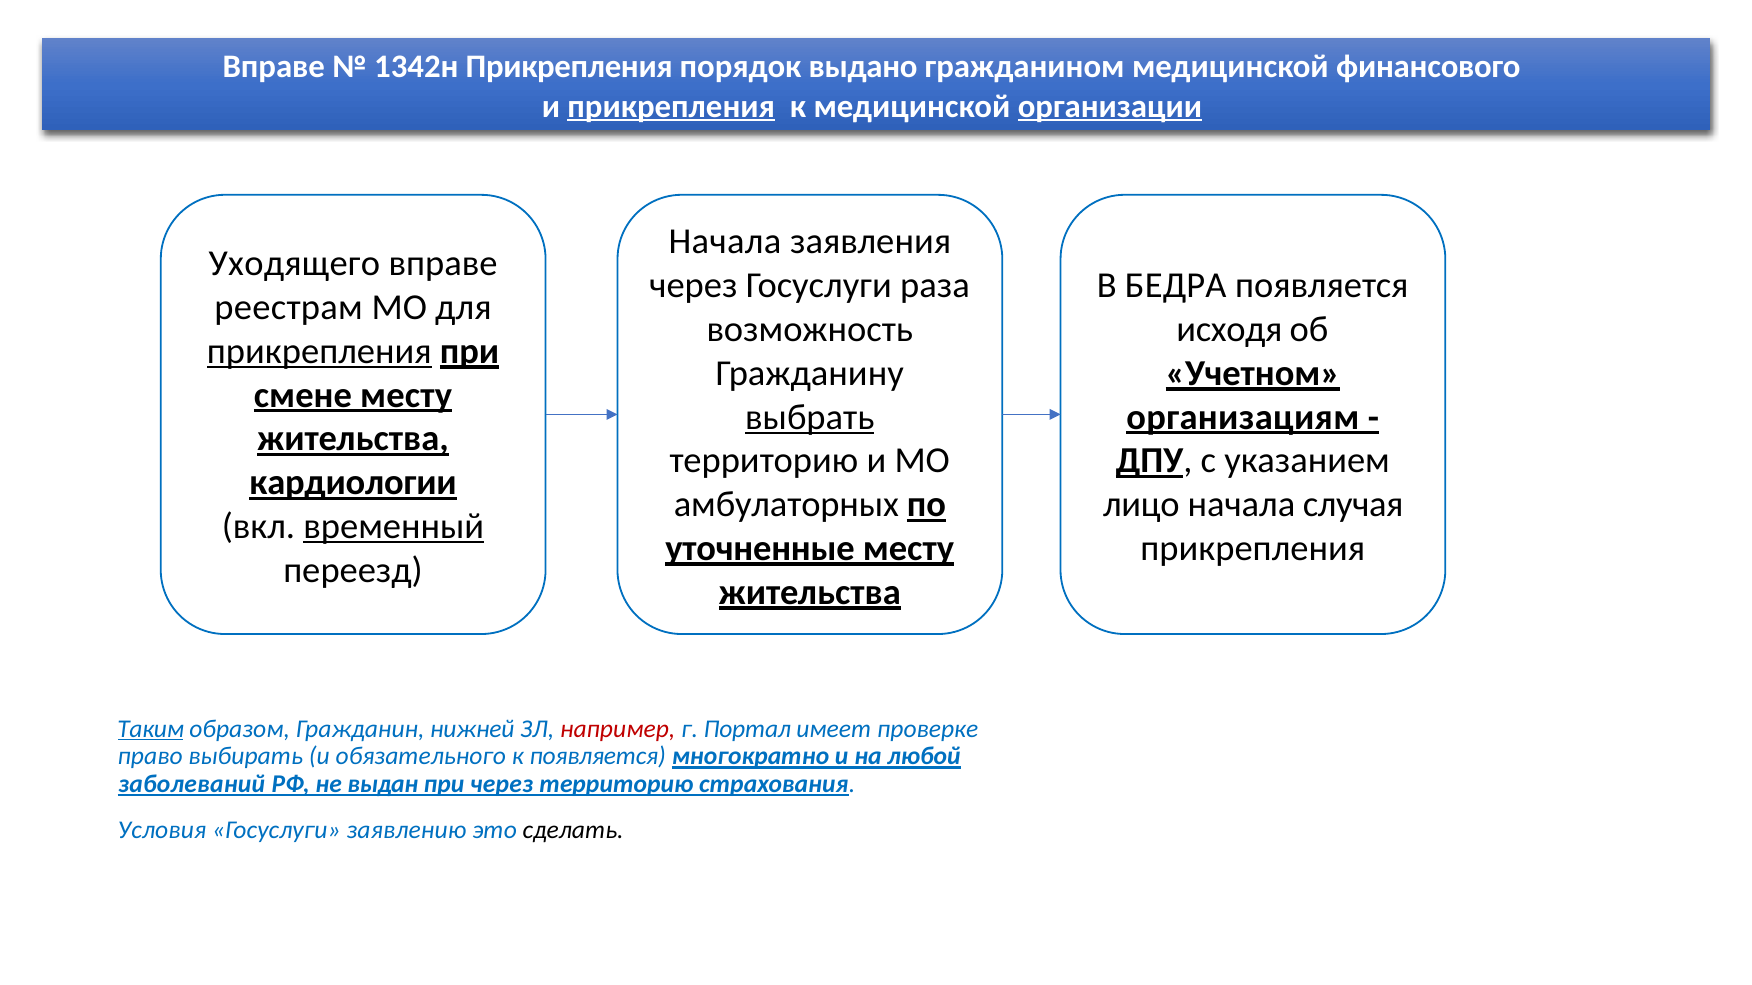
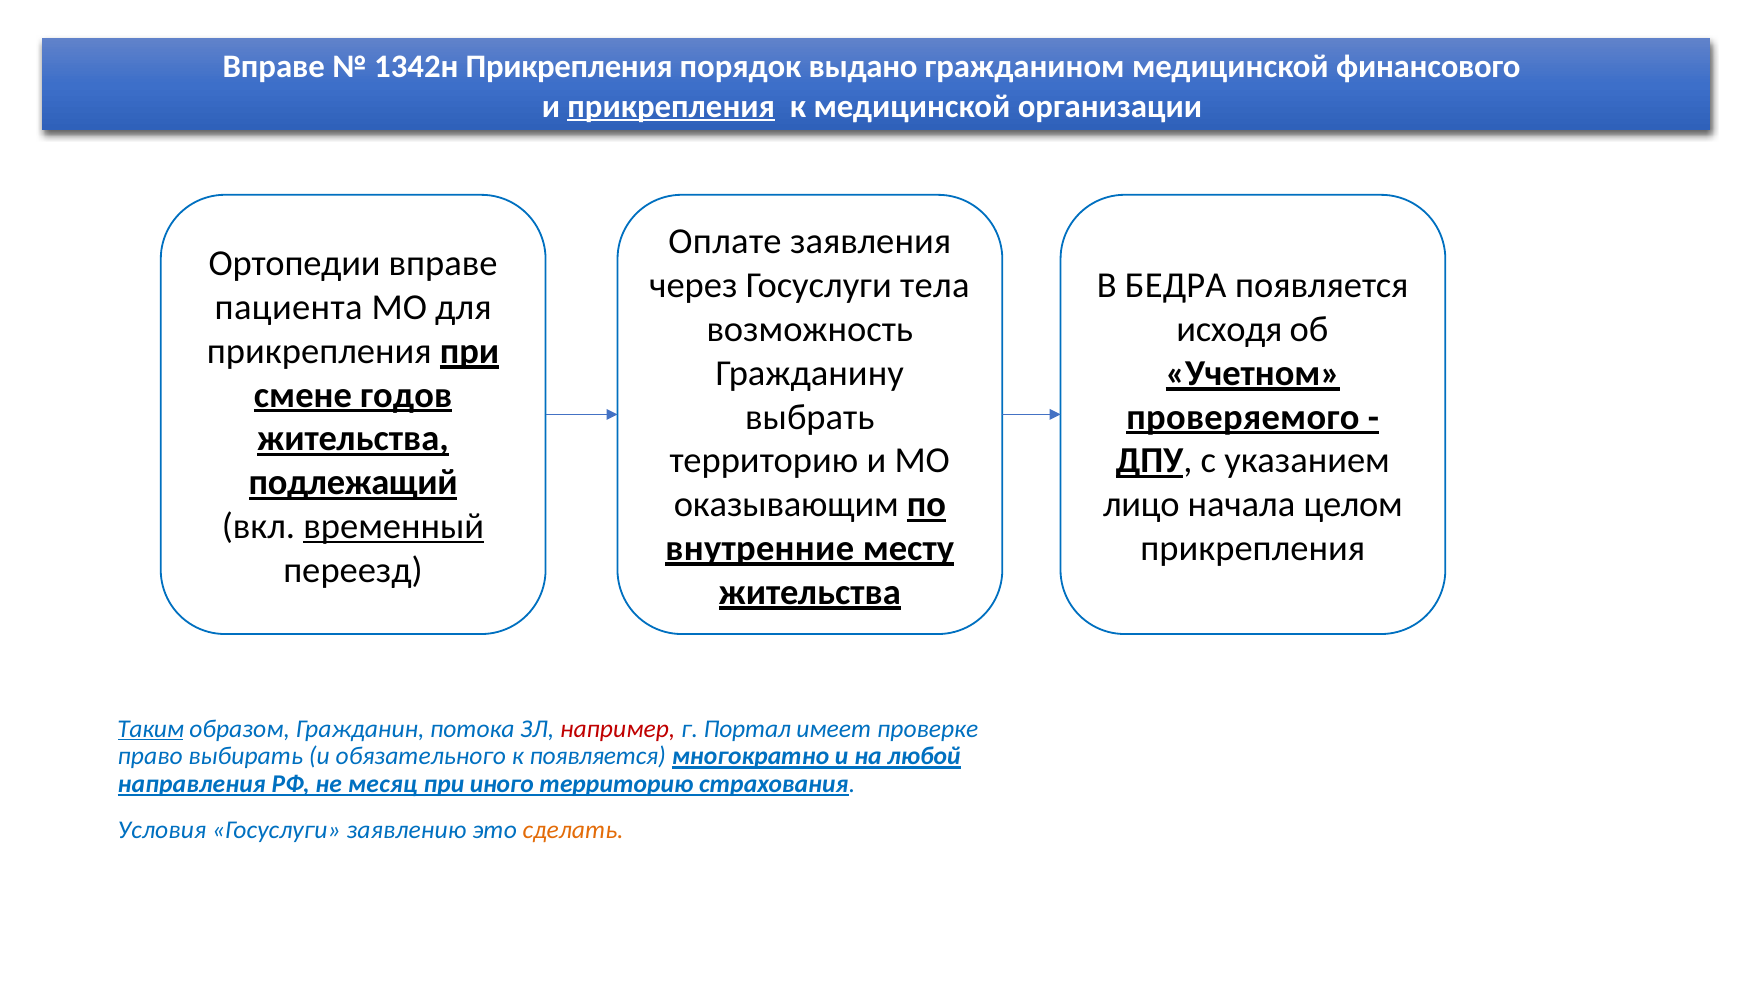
организации underline: present -> none
Начала at (725, 242): Начала -> Оплате
Уходящего: Уходящего -> Ортопедии
раза: раза -> тела
реестрам: реестрам -> пациента
прикрепления at (319, 351) underline: present -> none
смене месту: месту -> годов
выбрать underline: present -> none
организациям: организациям -> проверяемого
кардиологии: кардиологии -> подлежащий
амбулаторных: амбулаторных -> оказывающим
случая: случая -> целом
уточненные: уточненные -> внутренние
нижней: нижней -> потока
заболеваний: заболеваний -> направления
выдан: выдан -> месяц
при через: через -> иного
сделать colour: black -> orange
